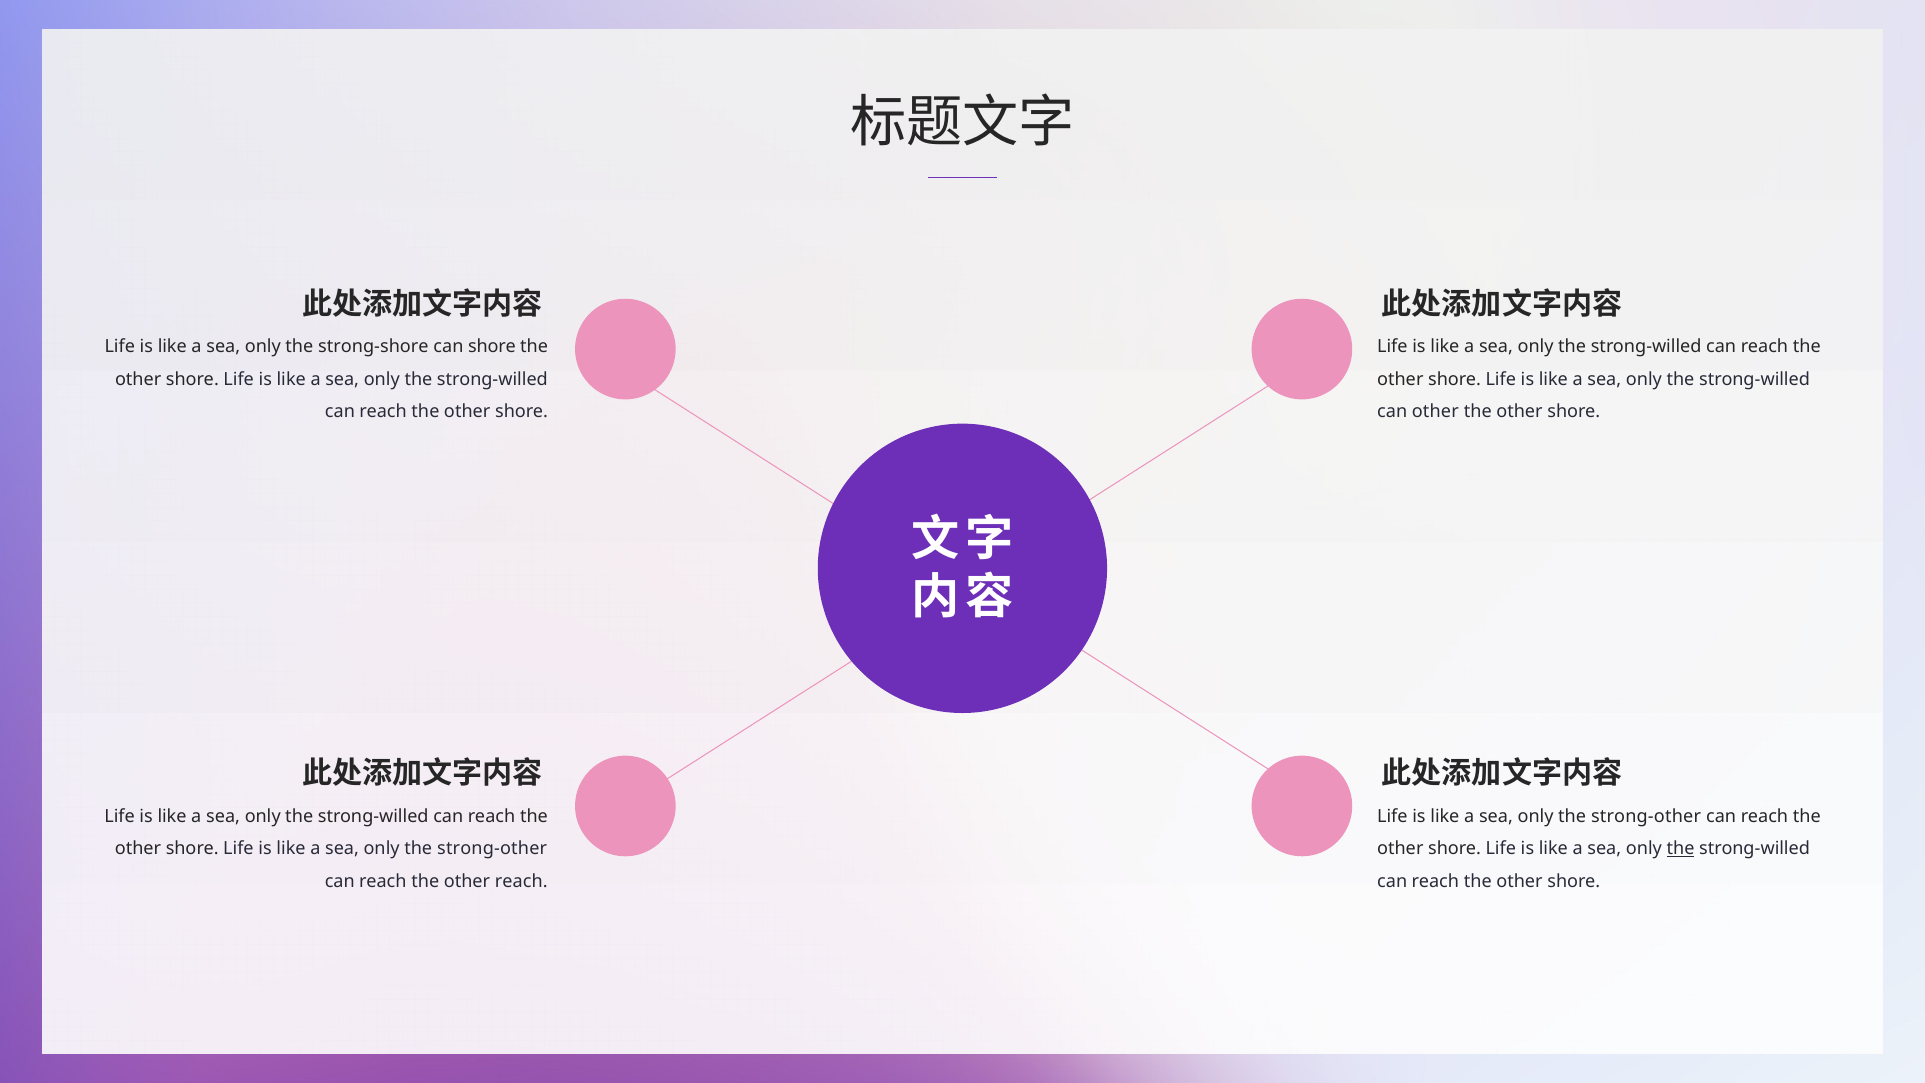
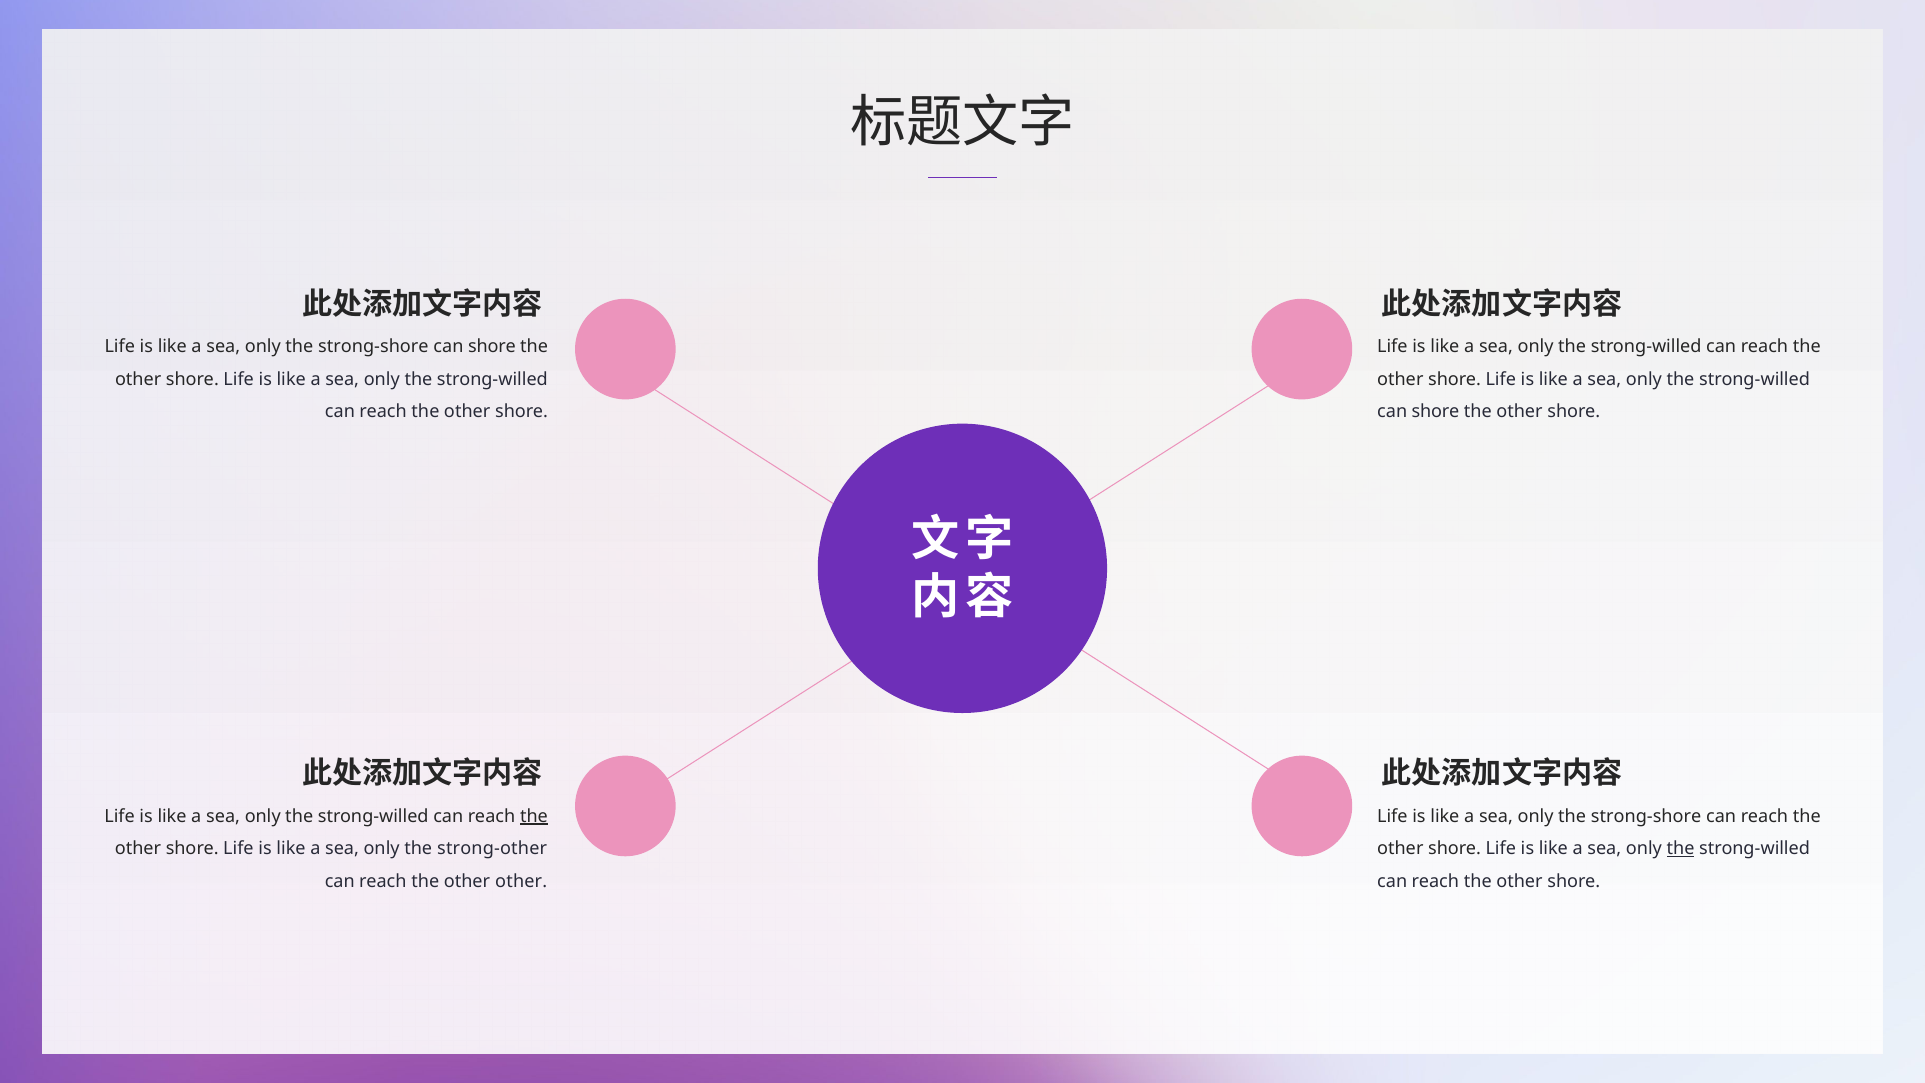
other at (1435, 412): other -> shore
the at (534, 816) underline: none -> present
strong-other at (1646, 816): strong-other -> strong-shore
other reach: reach -> other
